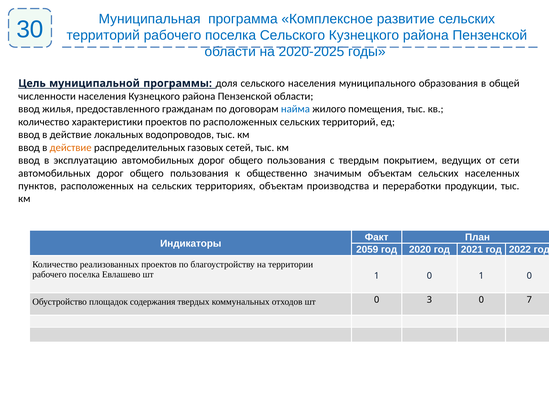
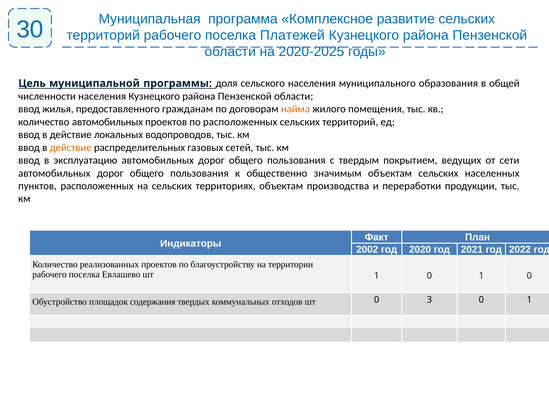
поселка Сельского: Сельского -> Платежей
найма colour: blue -> orange
количество характеристики: характеристики -> автомобильных
2059: 2059 -> 2002
3 0 7: 7 -> 1
